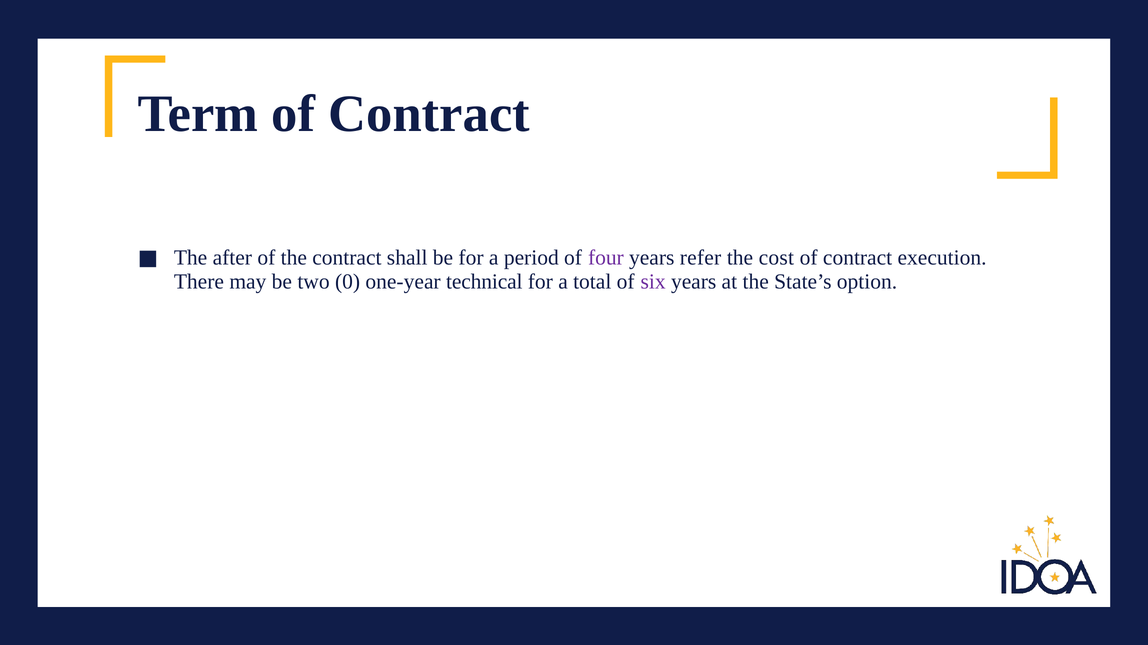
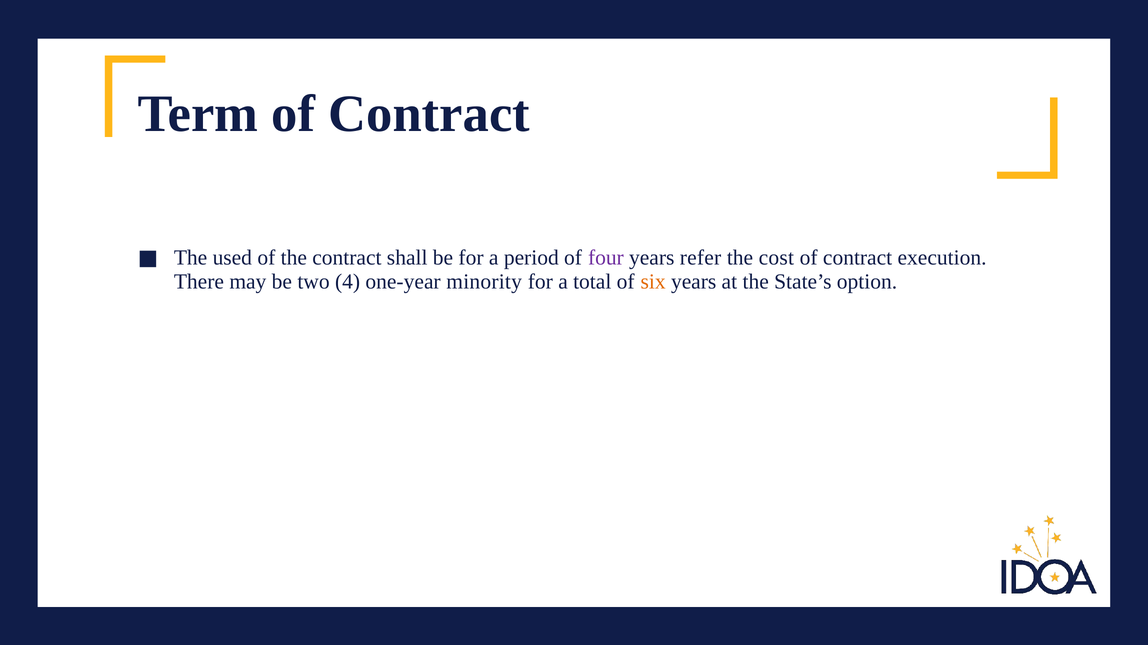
after: after -> used
0: 0 -> 4
technical: technical -> minority
six colour: purple -> orange
